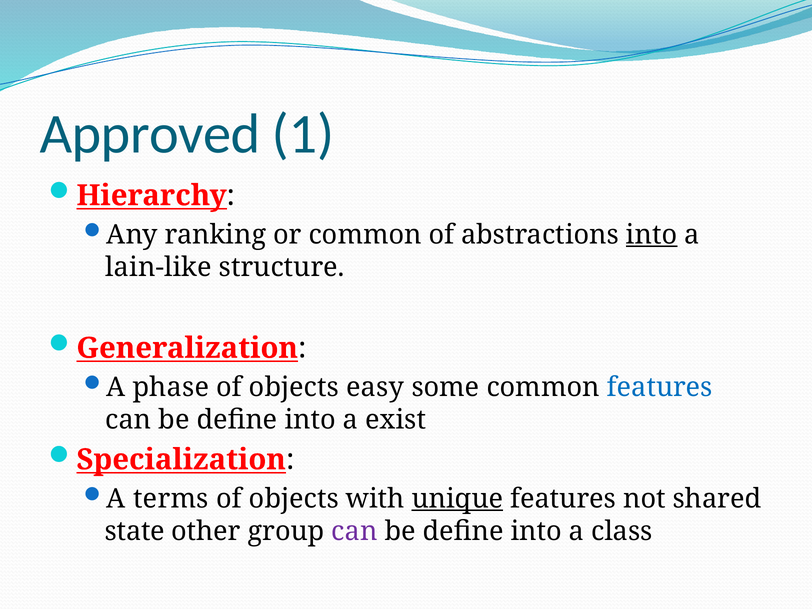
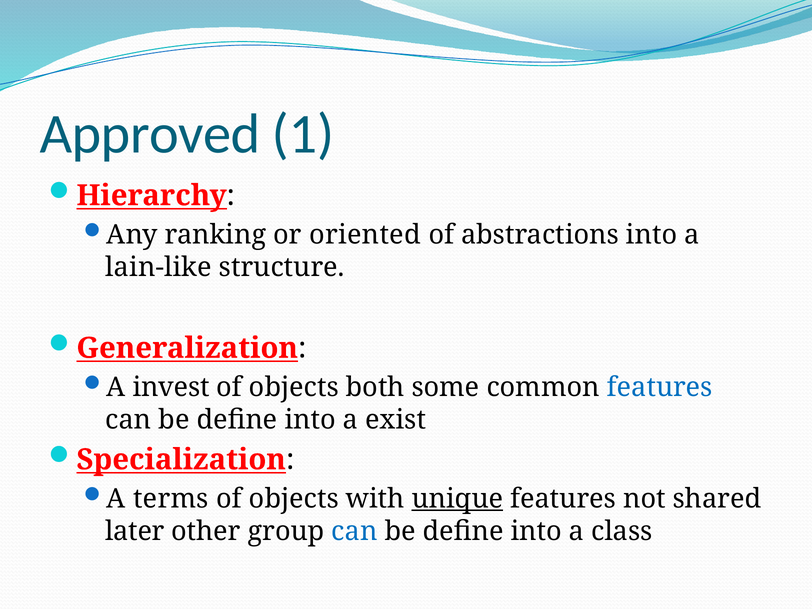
or common: common -> oriented
into at (652, 235) underline: present -> none
phase: phase -> invest
easy: easy -> both
state: state -> later
can at (354, 531) colour: purple -> blue
